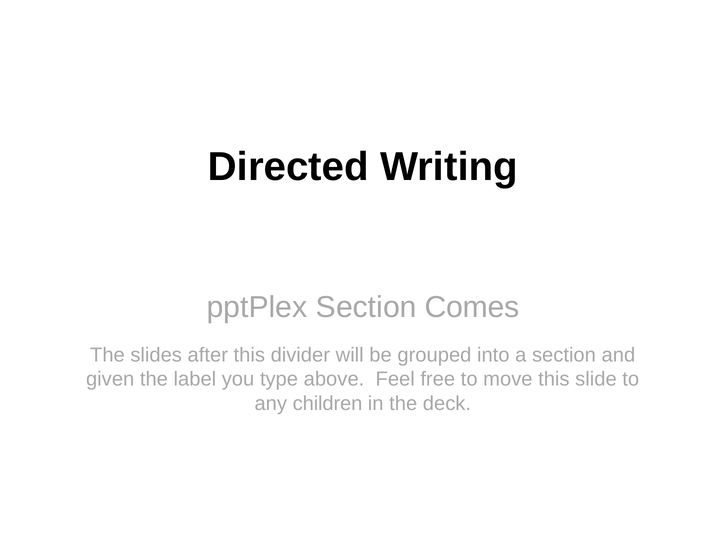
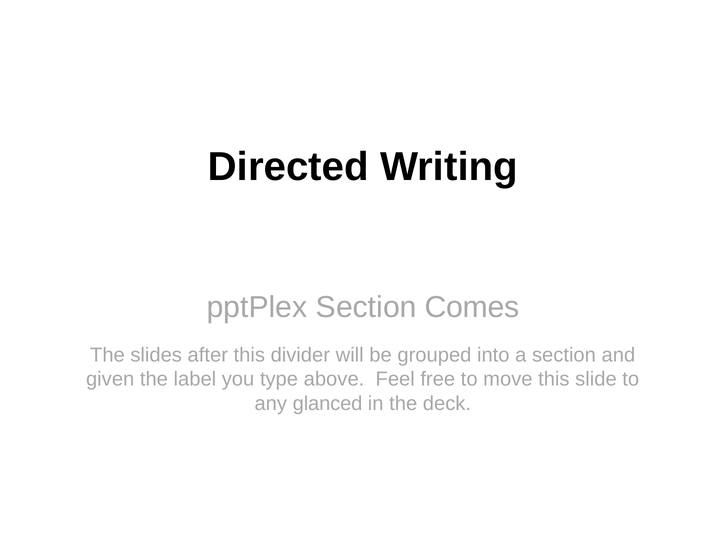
children: children -> glanced
